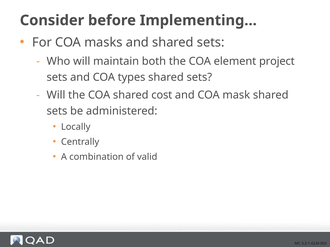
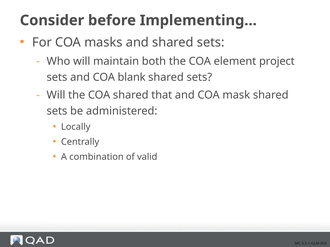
types: types -> blank
cost: cost -> that
